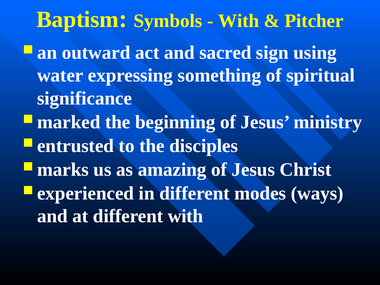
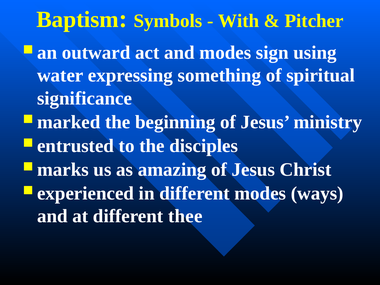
and sacred: sacred -> modes
different with: with -> thee
